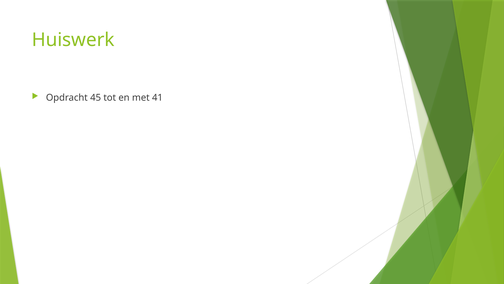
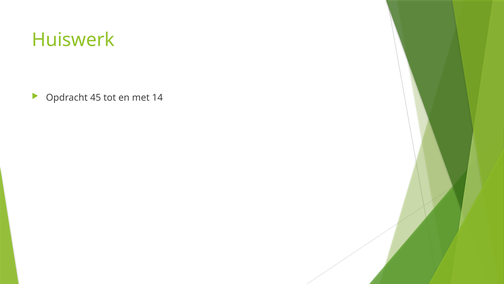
41: 41 -> 14
